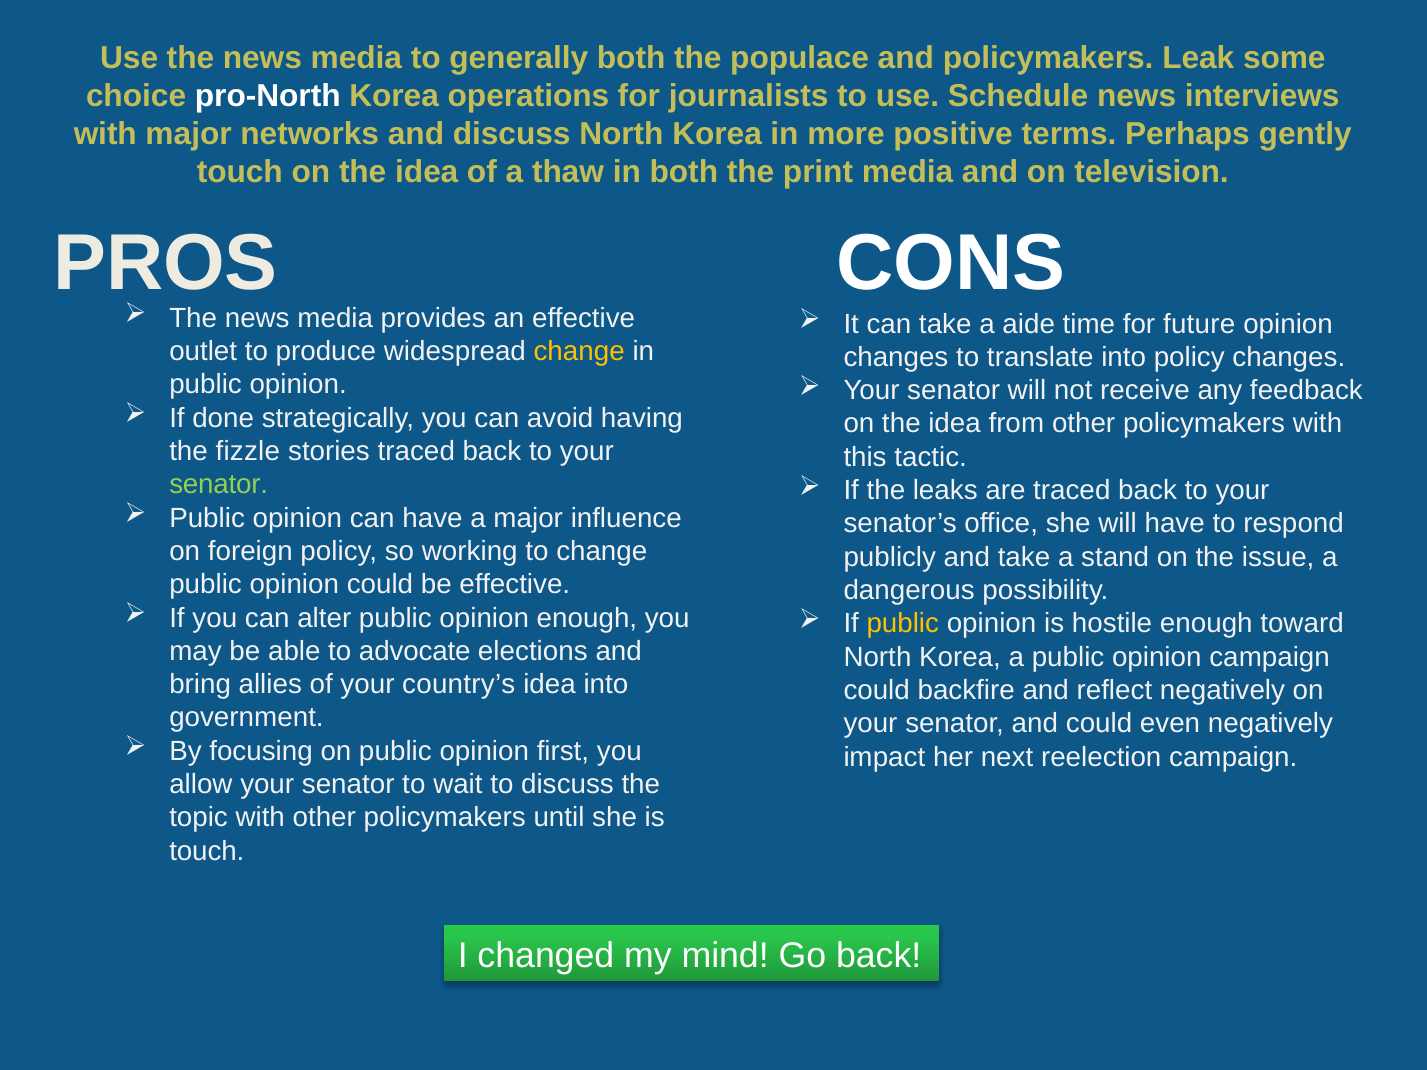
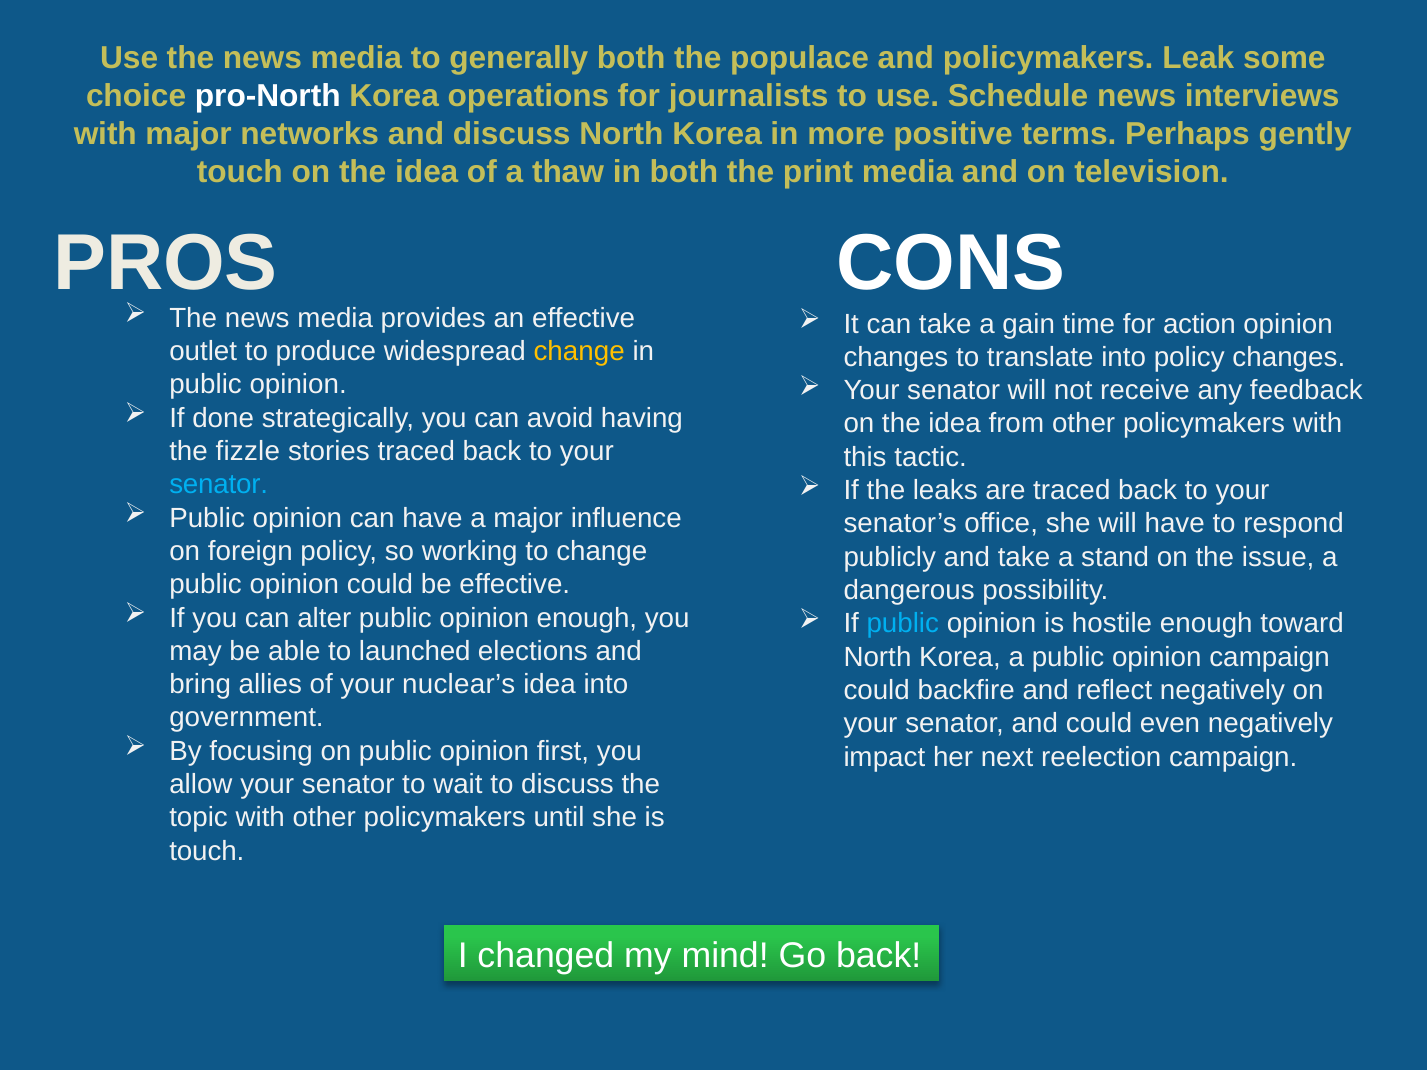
aide: aide -> gain
future: future -> action
senator at (219, 485) colour: light green -> light blue
public at (903, 624) colour: yellow -> light blue
advocate: advocate -> launched
country’s: country’s -> nuclear’s
